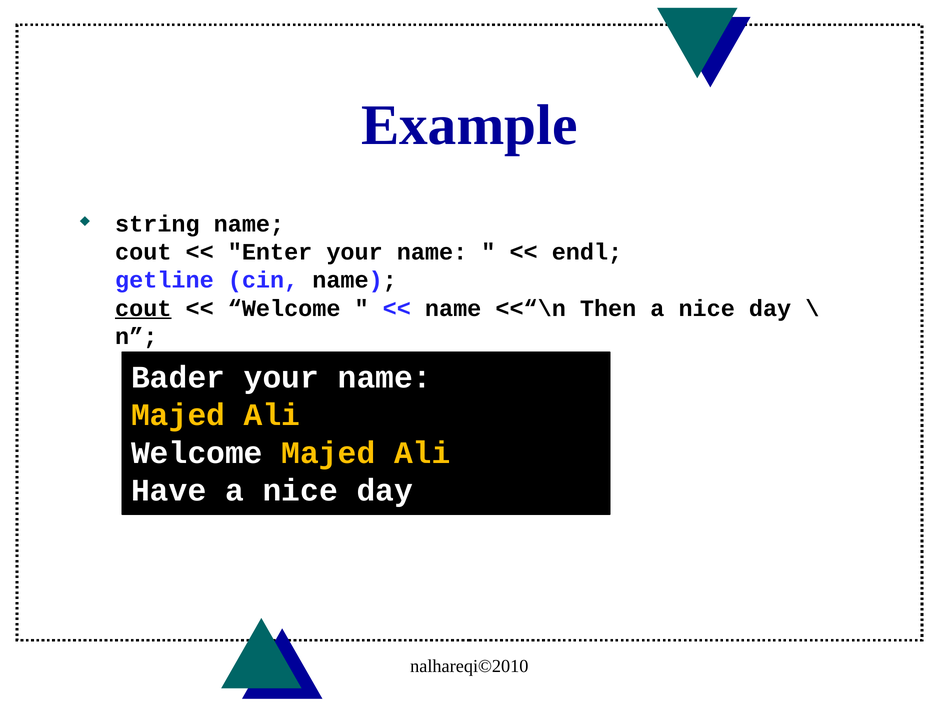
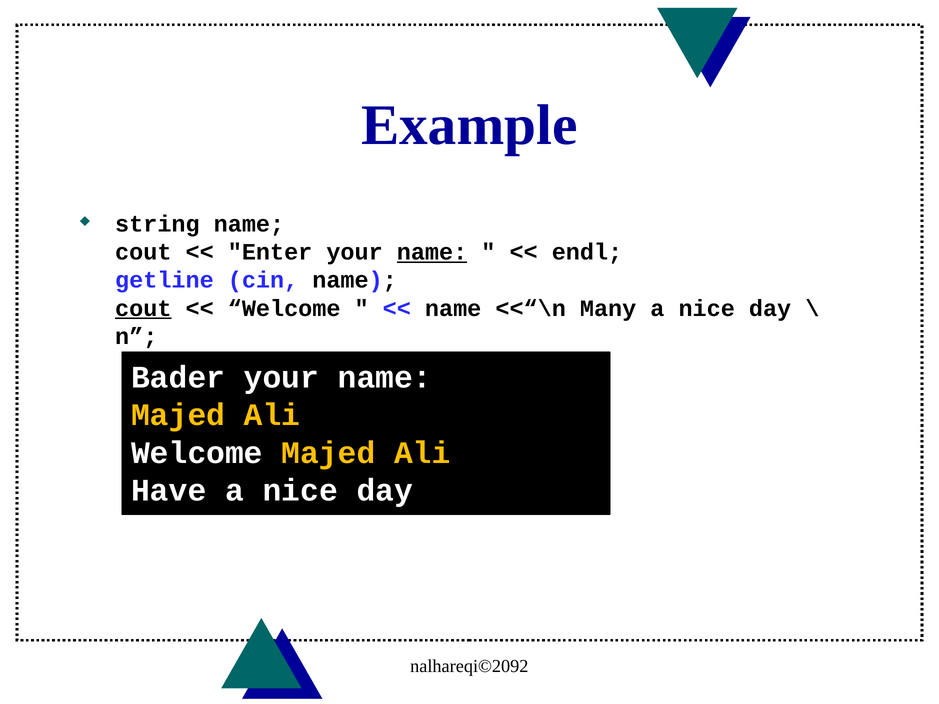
name at (432, 252) underline: none -> present
Then: Then -> Many
nalhareqi©2010: nalhareqi©2010 -> nalhareqi©2092
